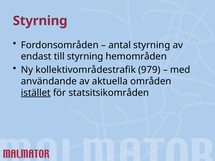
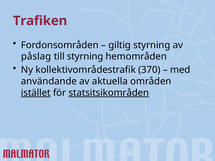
Styrning at (40, 21): Styrning -> Trafiken
antal: antal -> giltig
endast: endast -> påslag
979: 979 -> 370
statsitsikområden underline: none -> present
